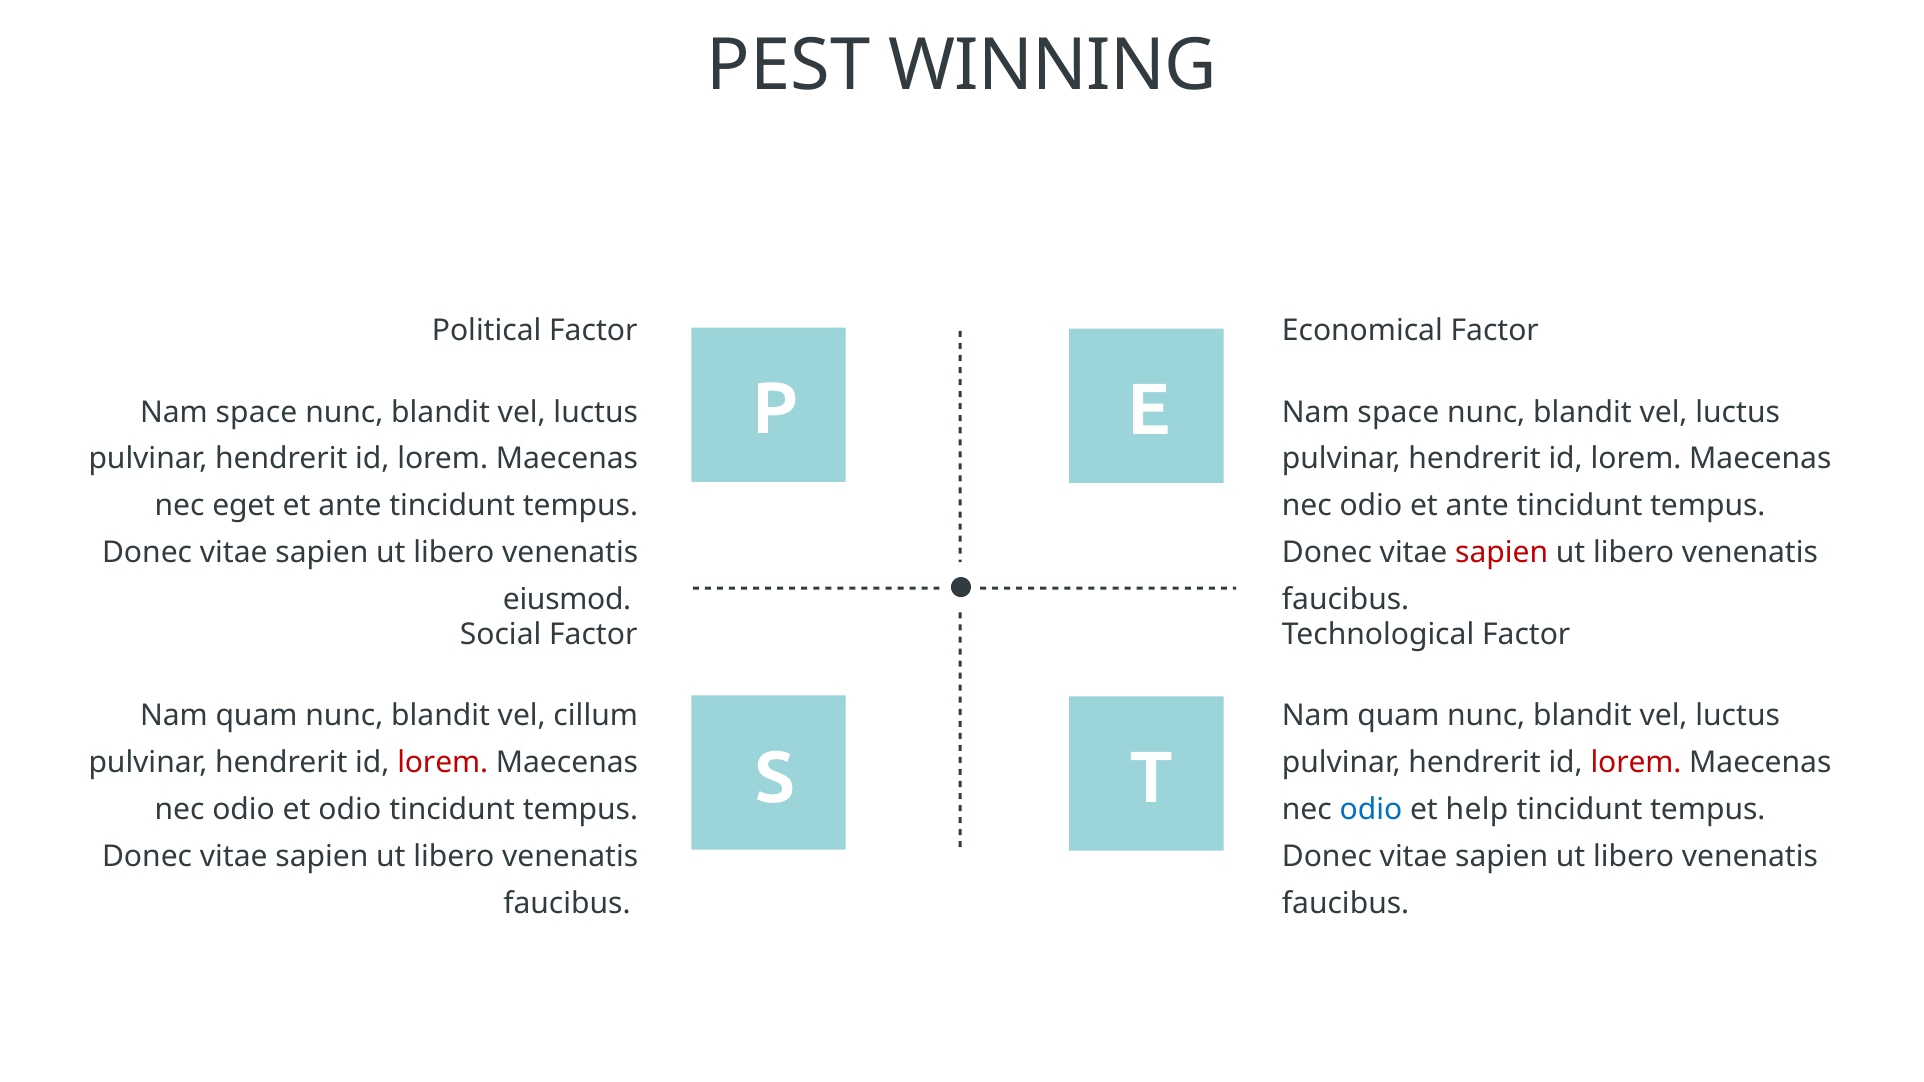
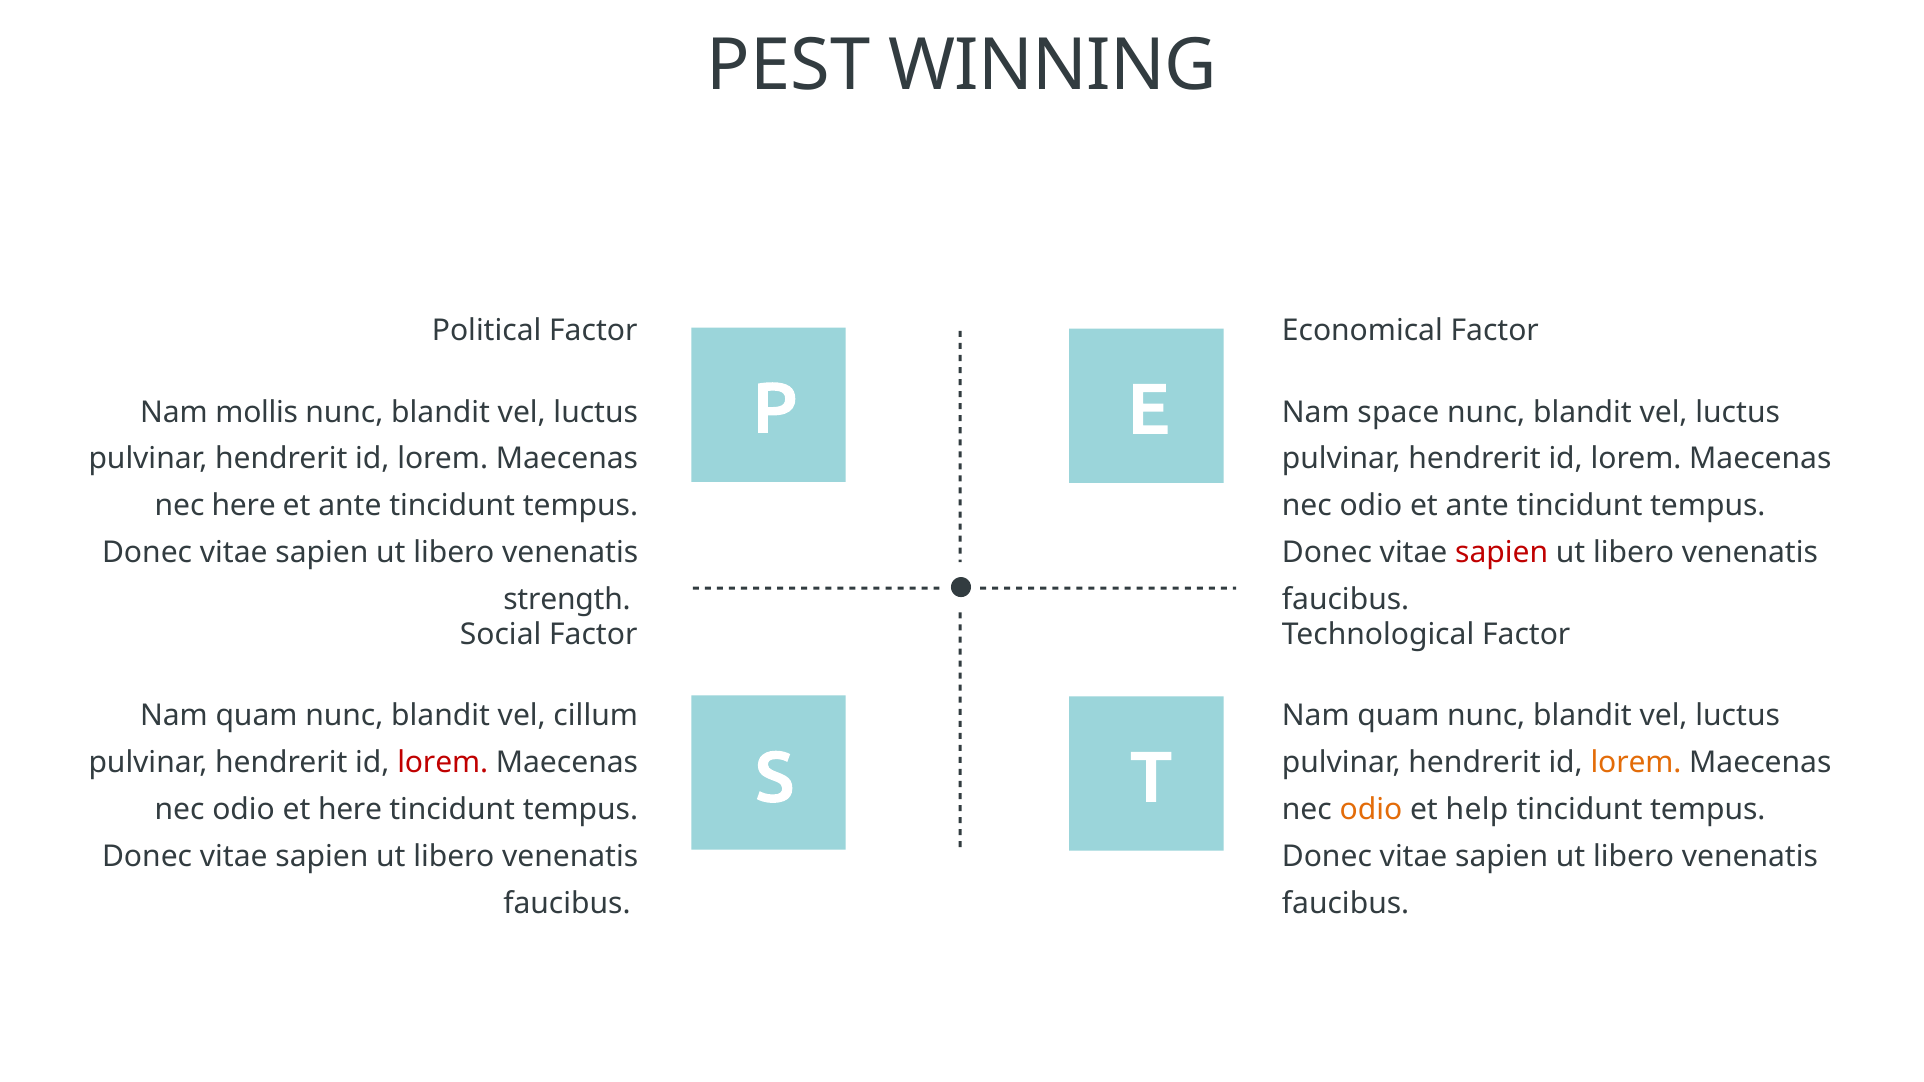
space at (256, 412): space -> mollis
nec eget: eget -> here
eiusmod: eiusmod -> strength
lorem at (1636, 763) colour: red -> orange
et odio: odio -> here
odio at (1371, 810) colour: blue -> orange
